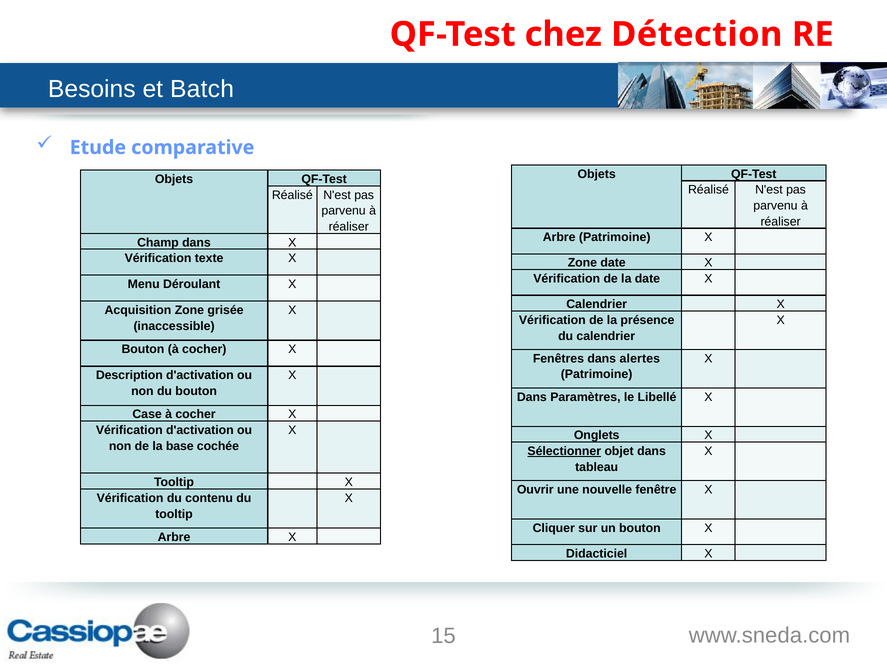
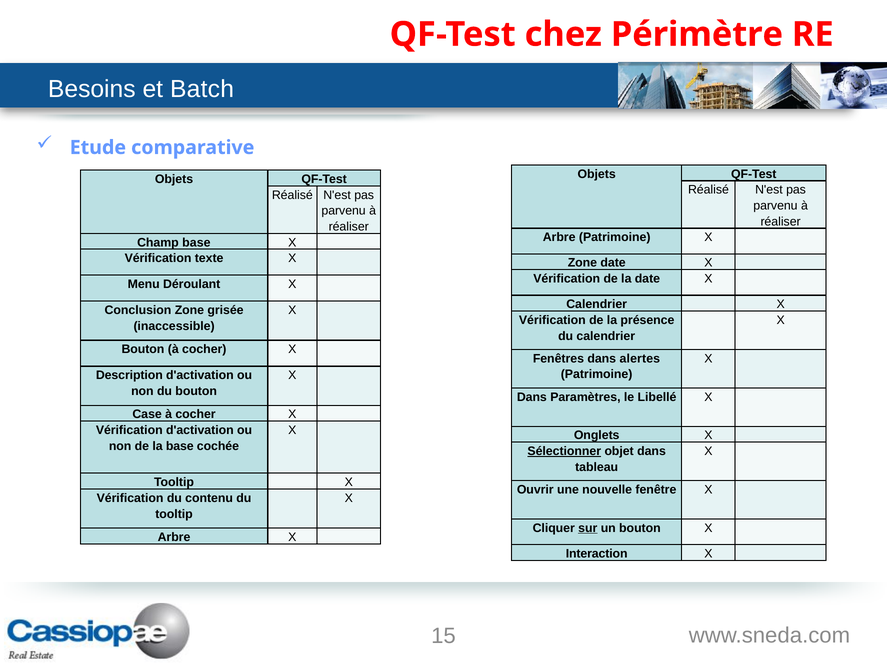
Détection: Détection -> Périmètre
Champ dans: dans -> base
Acquisition: Acquisition -> Conclusion
sur underline: none -> present
Didacticiel: Didacticiel -> Interaction
